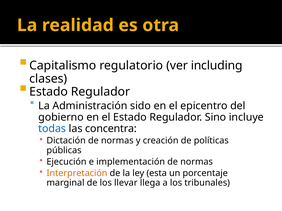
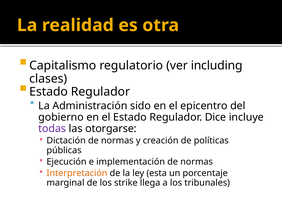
Sino: Sino -> Dice
todas colour: blue -> purple
concentra: concentra -> otorgarse
llevar: llevar -> strike
